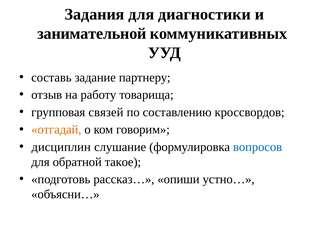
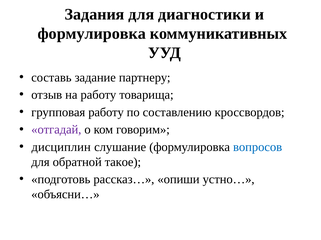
занимательной at (92, 34): занимательной -> формулировка
групповая связей: связей -> работу
отгадай colour: orange -> purple
